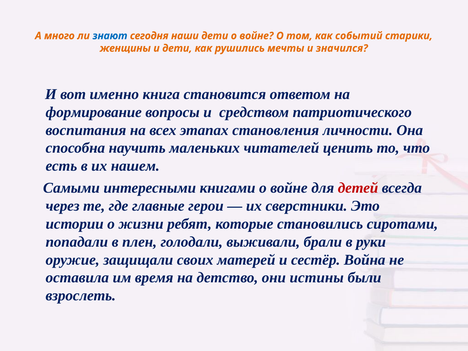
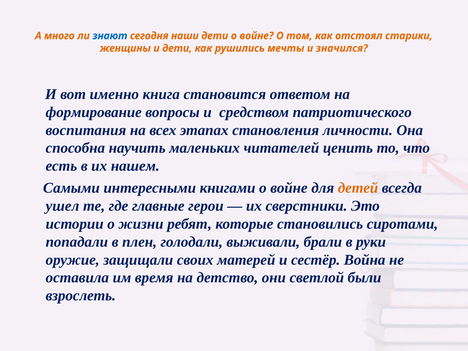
событий: событий -> отстоял
детей colour: red -> orange
через: через -> ушел
истины: истины -> светлой
